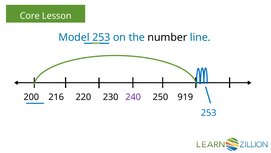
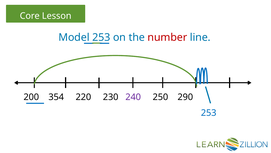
number colour: black -> red
216: 216 -> 354
919: 919 -> 290
